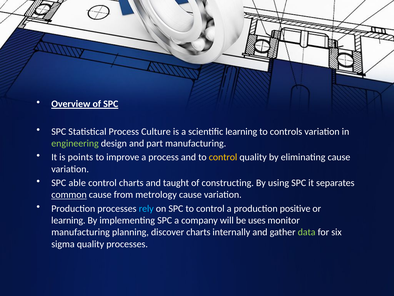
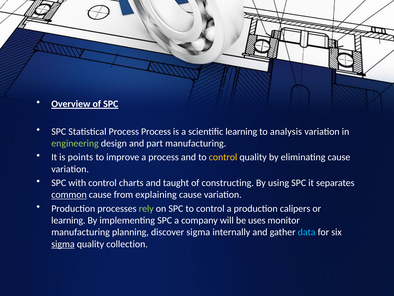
Process Culture: Culture -> Process
controls: controls -> analysis
able: able -> with
metrology: metrology -> explaining
rely colour: light blue -> light green
positive: positive -> calipers
discover charts: charts -> sigma
data colour: light green -> light blue
sigma at (63, 244) underline: none -> present
quality processes: processes -> collection
